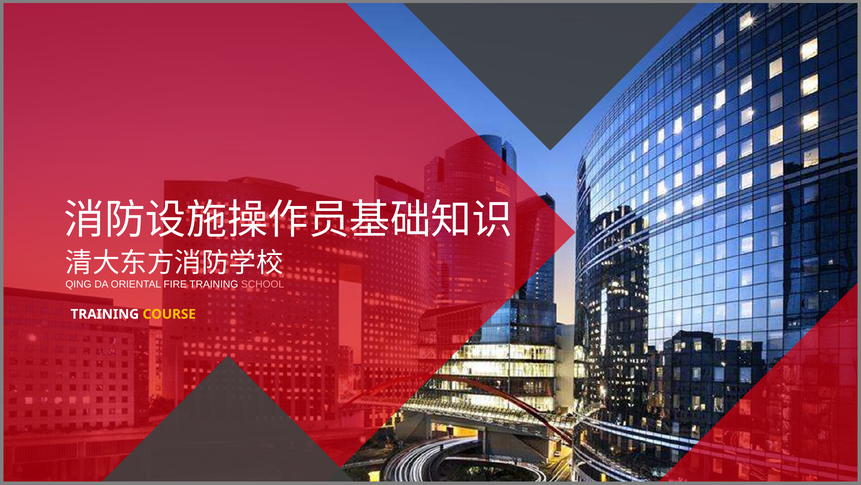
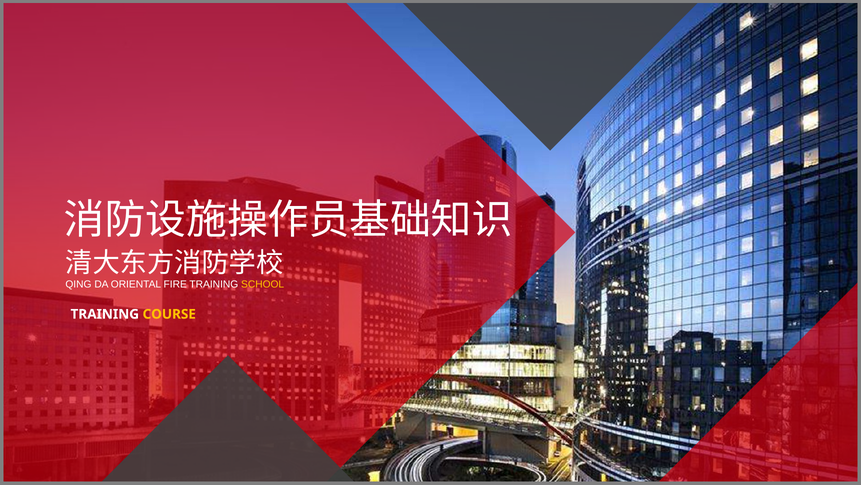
SCHOOL colour: pink -> yellow
